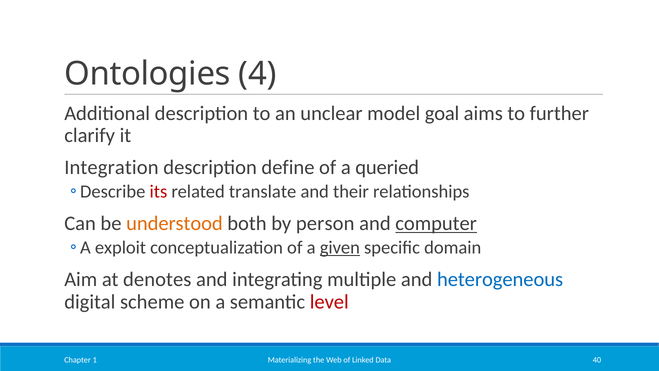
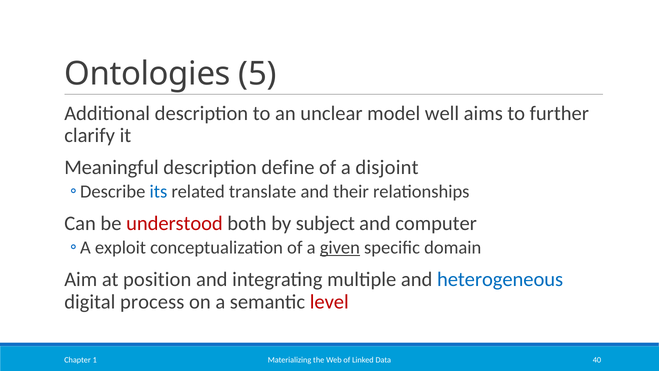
4: 4 -> 5
goal: goal -> well
Integration: Integration -> Meaningful
queried: queried -> disjoint
its colour: red -> blue
understood colour: orange -> red
person: person -> subject
computer underline: present -> none
denotes: denotes -> position
scheme: scheme -> process
